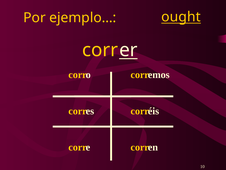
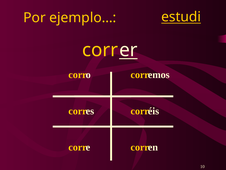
ought: ought -> estudi
